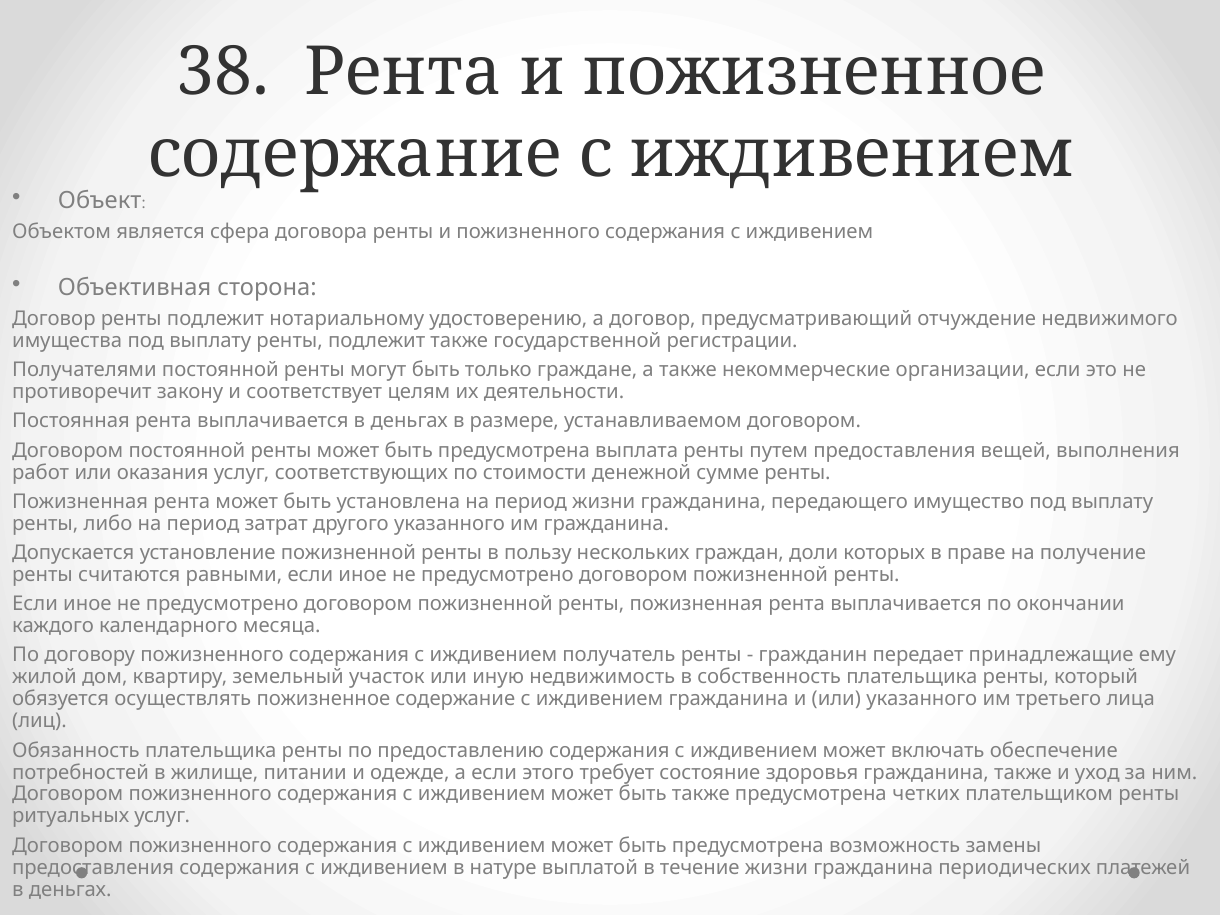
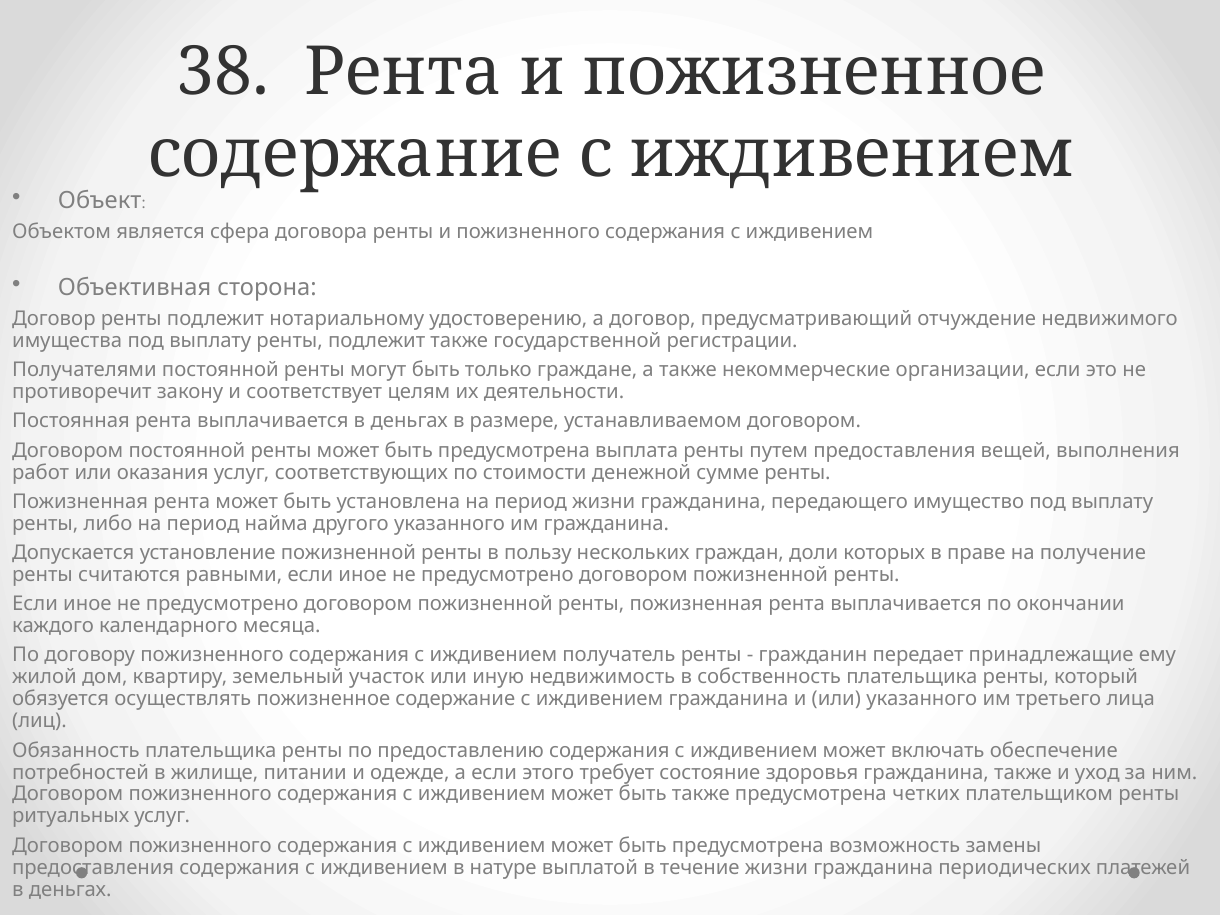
затрат: затрат -> найма
